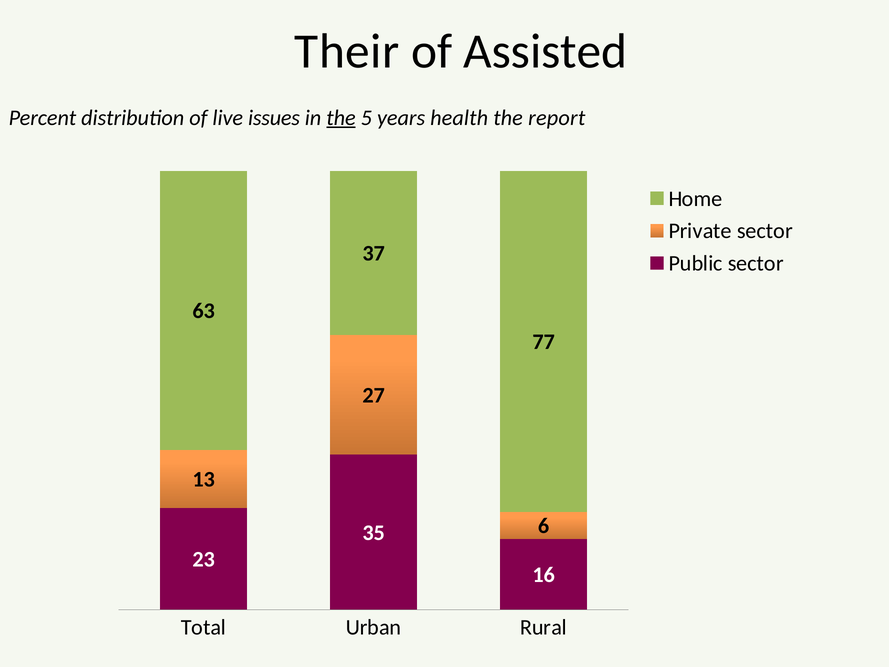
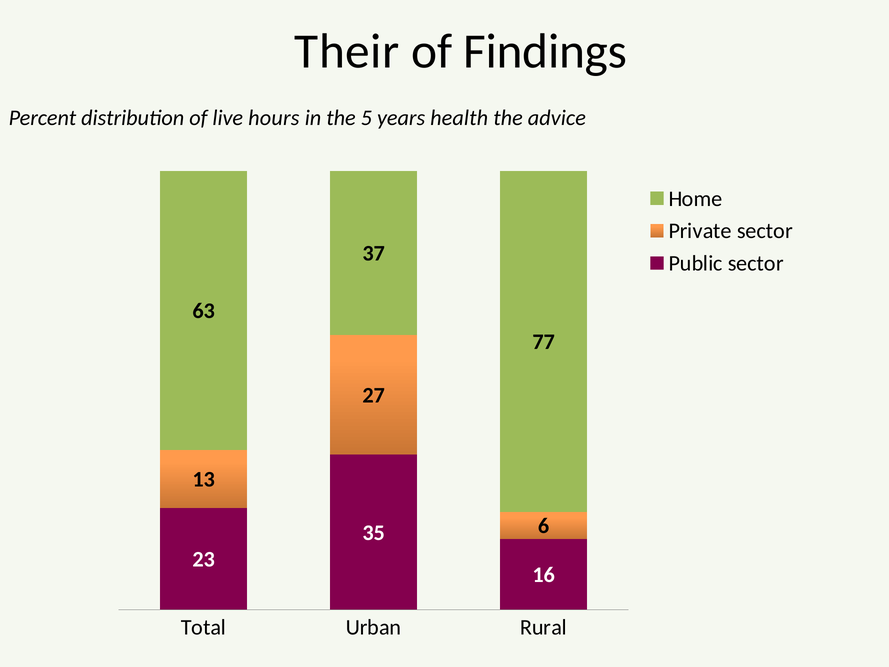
Assisted: Assisted -> Findings
issues: issues -> hours
the at (341, 118) underline: present -> none
report: report -> advice
